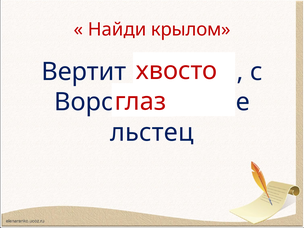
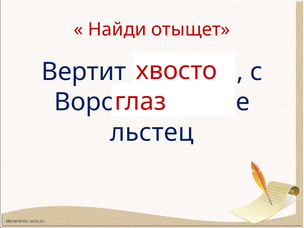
Найди крылом: крылом -> отыщет
